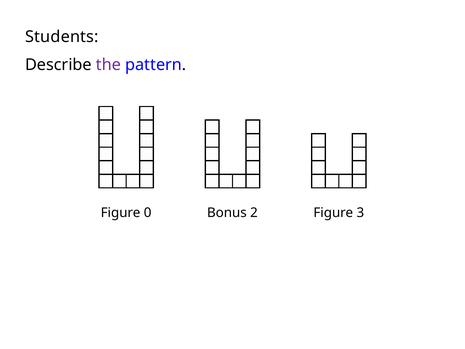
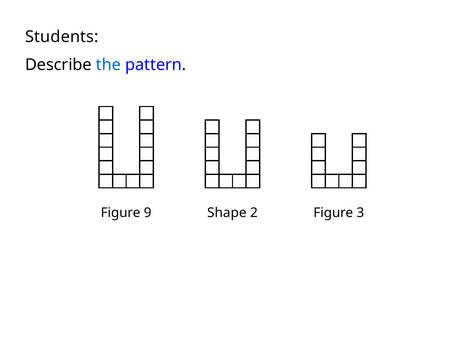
the colour: purple -> blue
0: 0 -> 9
Bonus: Bonus -> Shape
